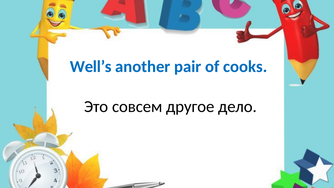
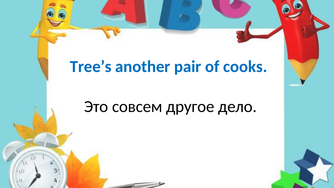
Well’s: Well’s -> Tree’s
